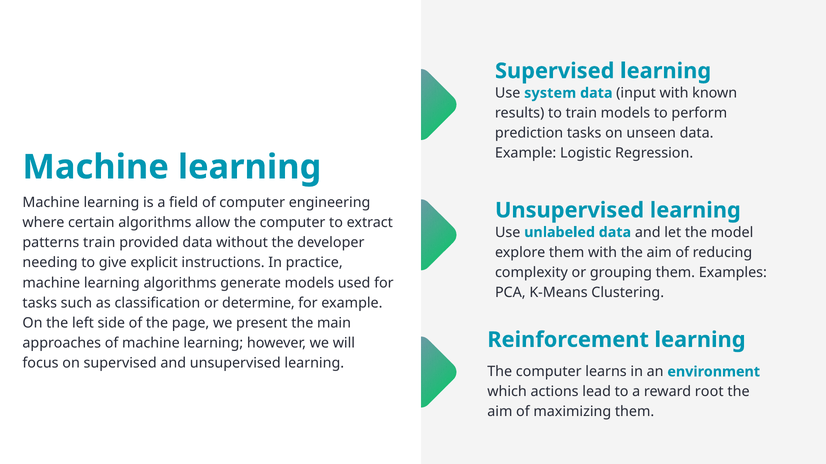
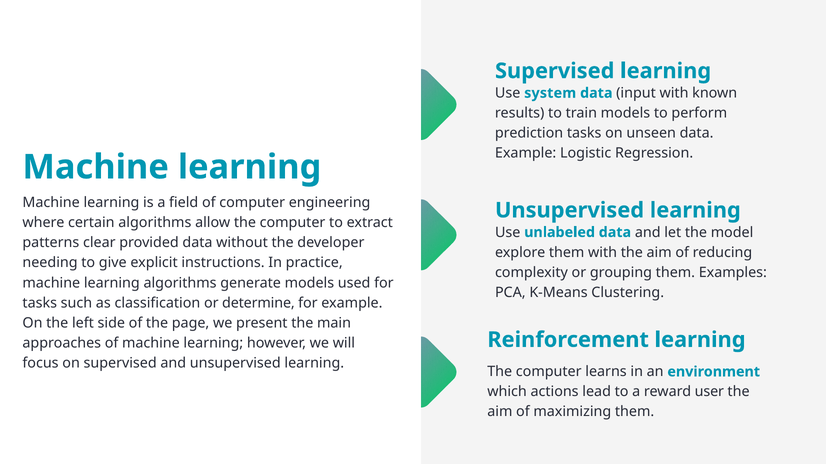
patterns train: train -> clear
root: root -> user
